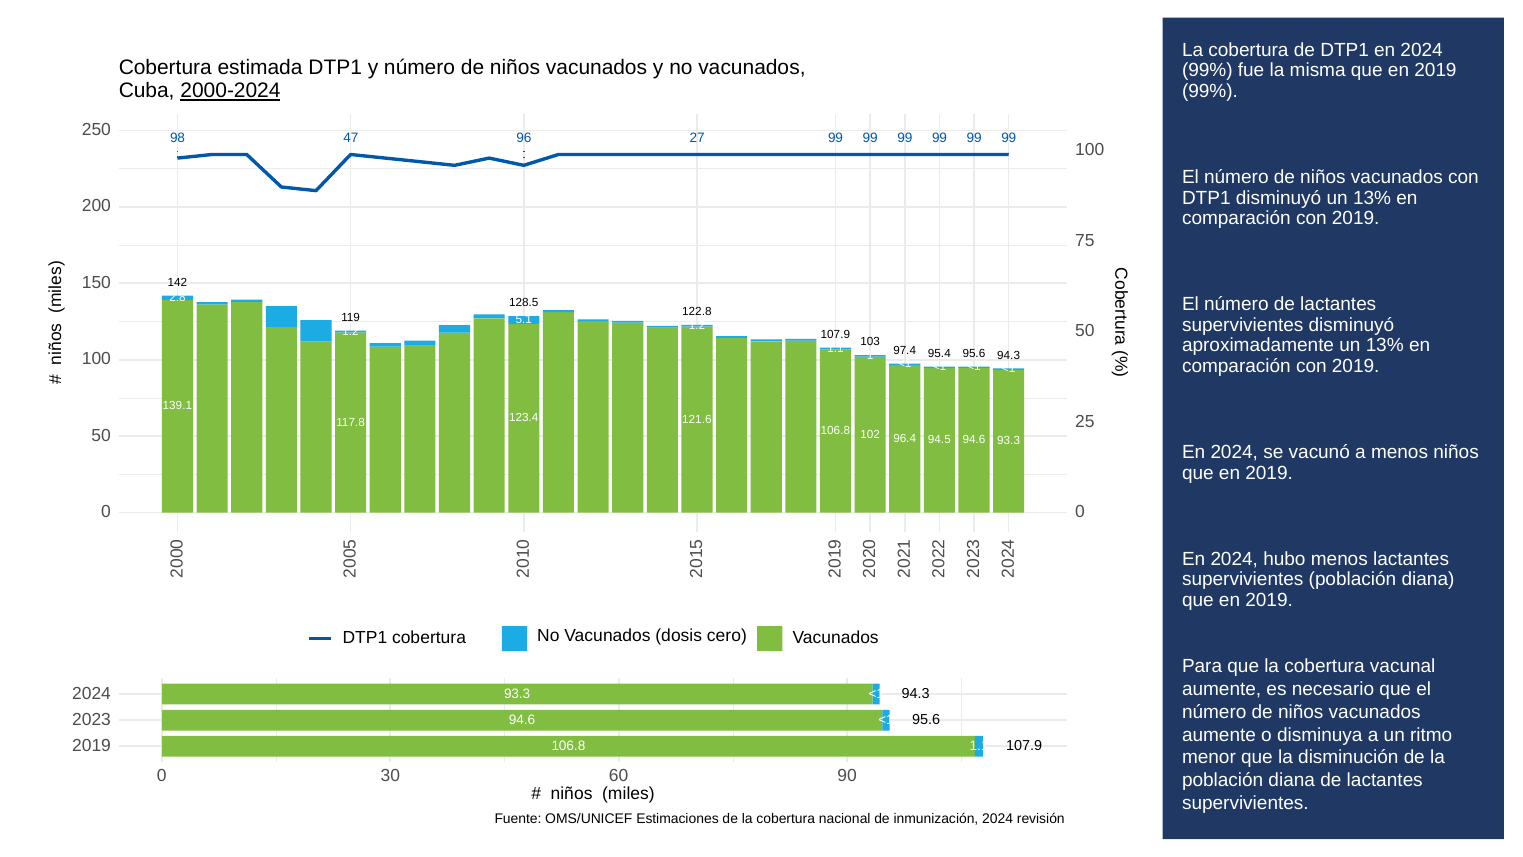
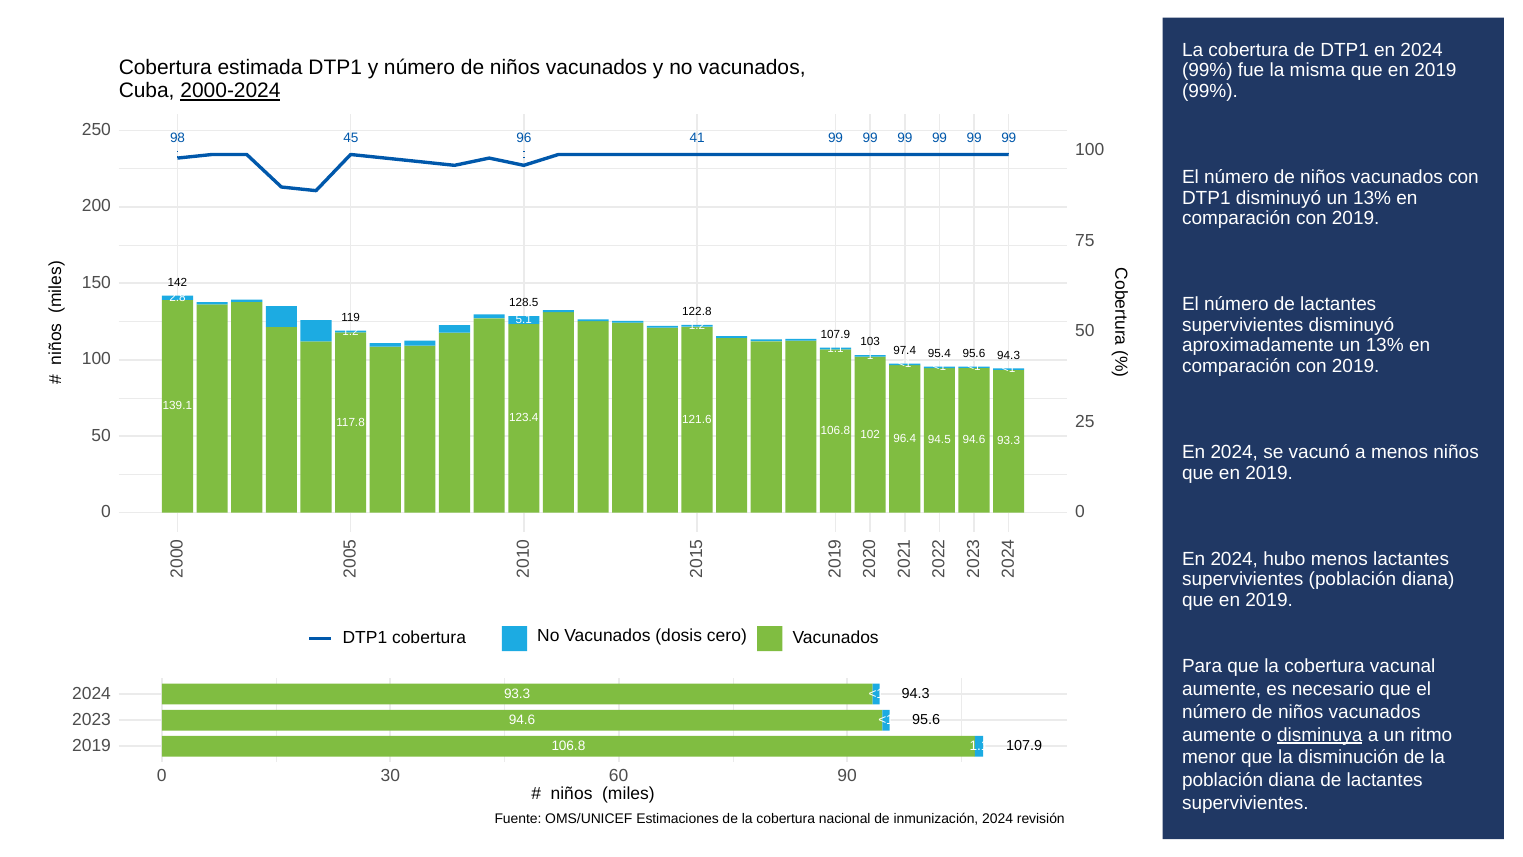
47: 47 -> 45
27: 27 -> 41
disminuya underline: none -> present
